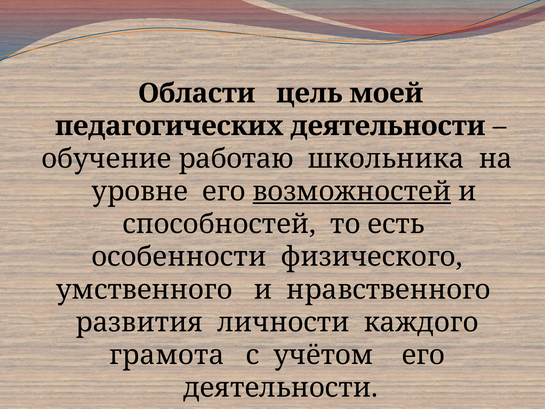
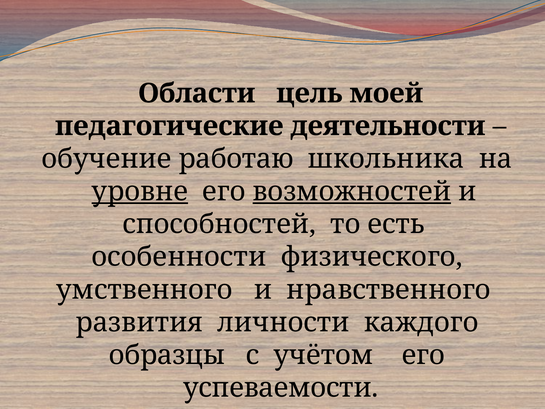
педагогических: педагогических -> педагогические
уровне underline: none -> present
грамота: грамота -> образцы
деятельности at (281, 388): деятельности -> успеваемости
